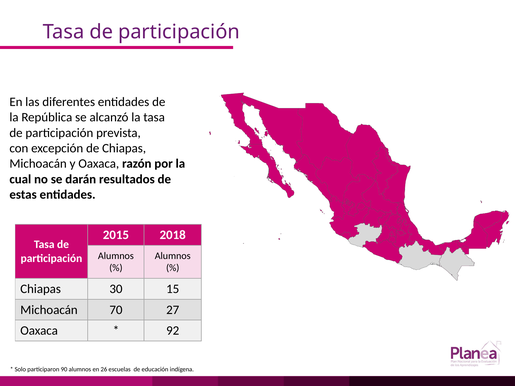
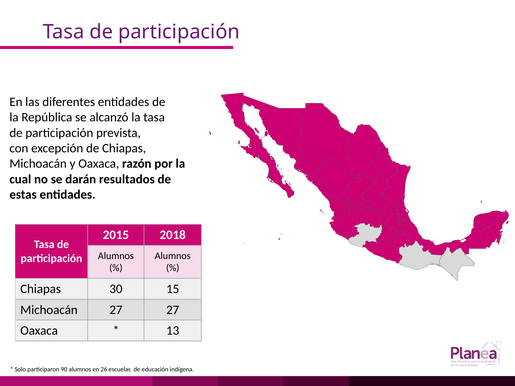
Michoacán 70: 70 -> 27
92: 92 -> 13
